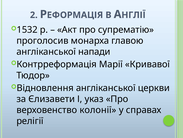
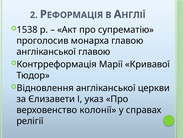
1532: 1532 -> 1538
англіканської напади: напади -> главою
